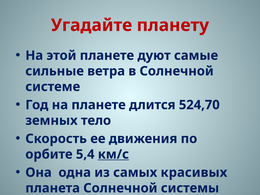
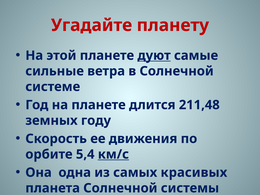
дуют underline: none -> present
524,70: 524,70 -> 211,48
тело: тело -> году
